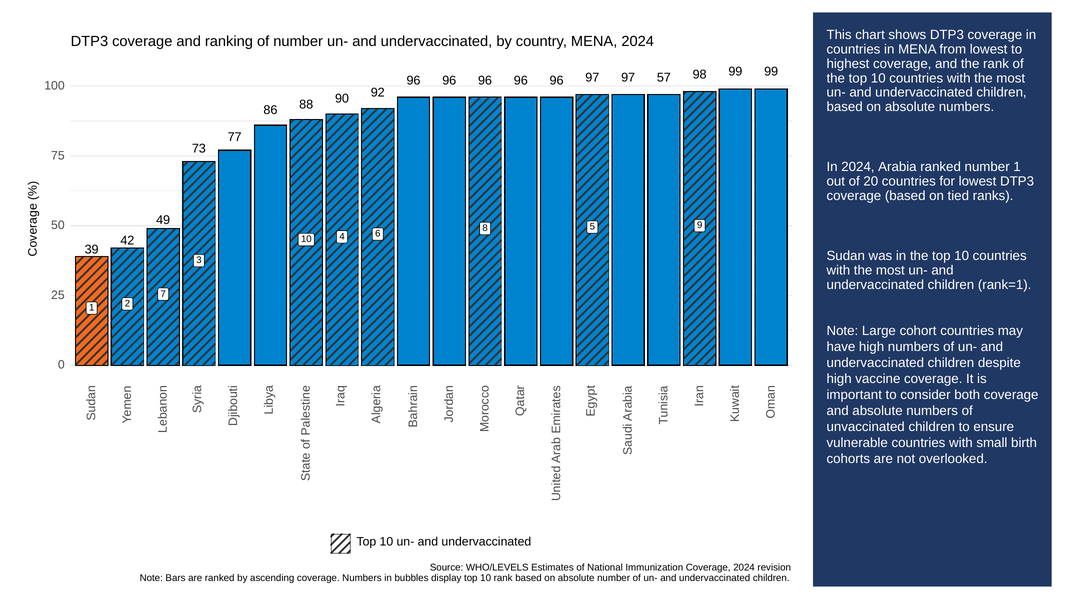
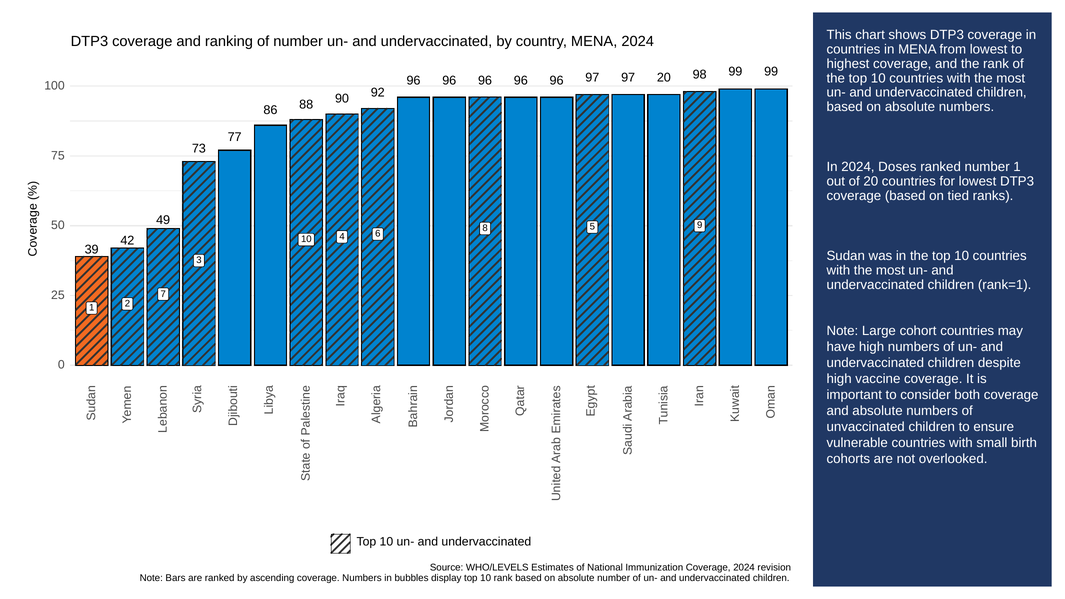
97 57: 57 -> 20
Arabia: Arabia -> Doses
